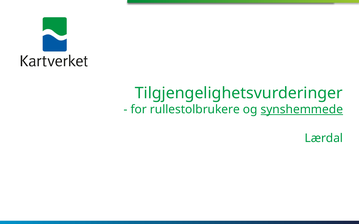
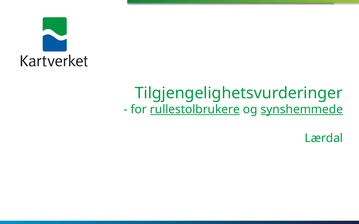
rullestolbrukere underline: none -> present
